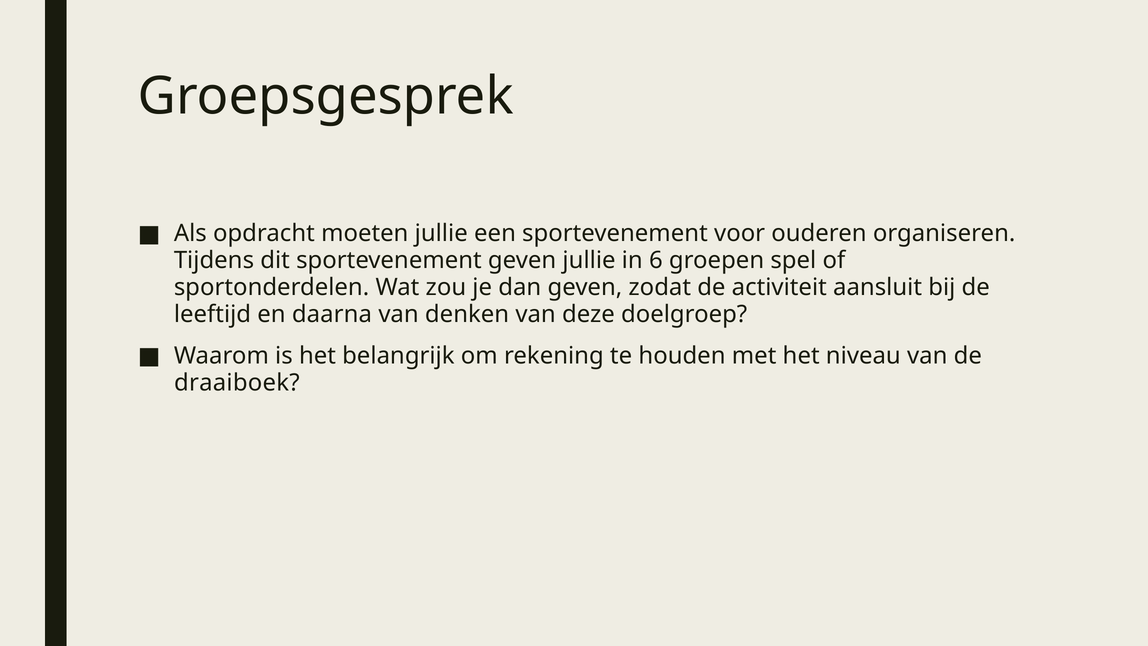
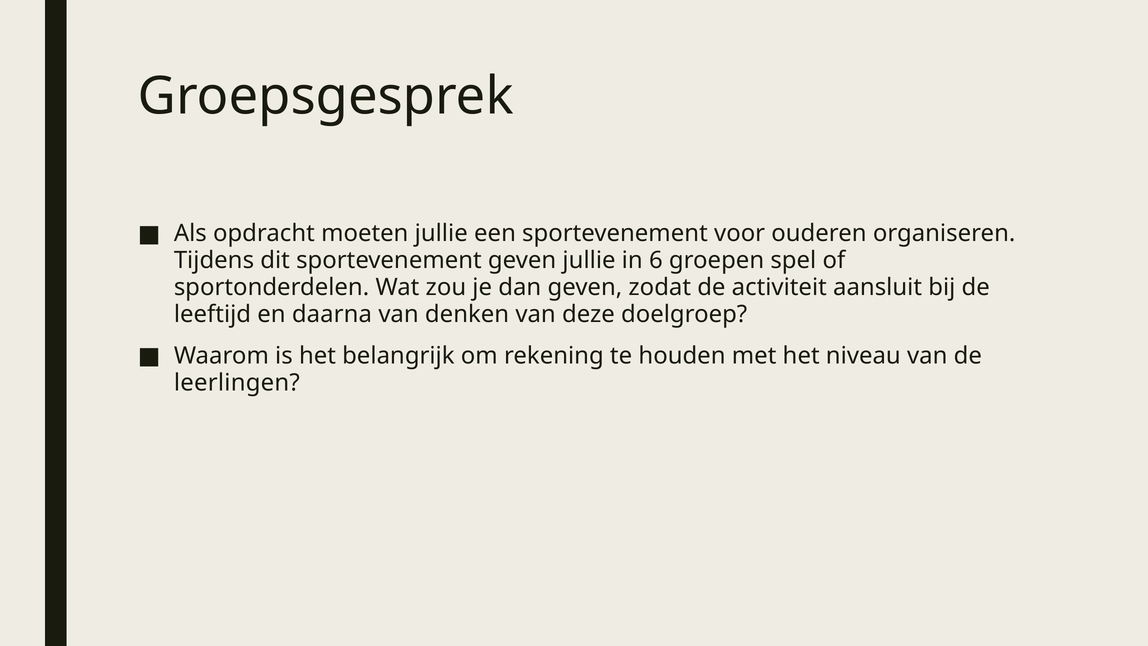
draaiboek: draaiboek -> leerlingen
